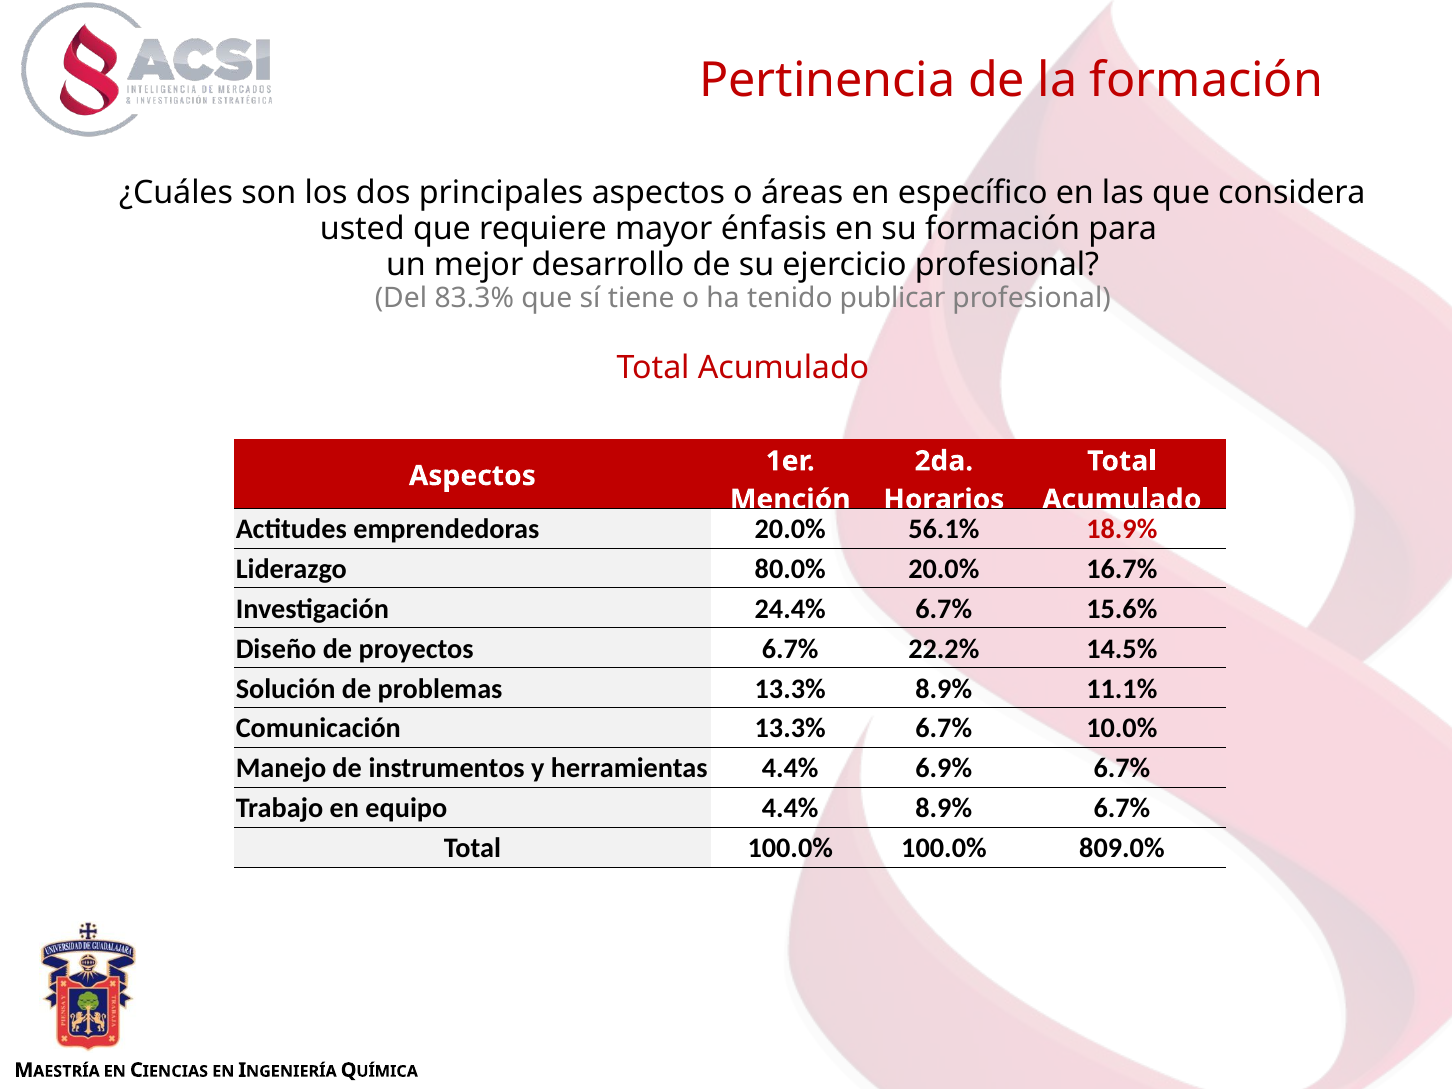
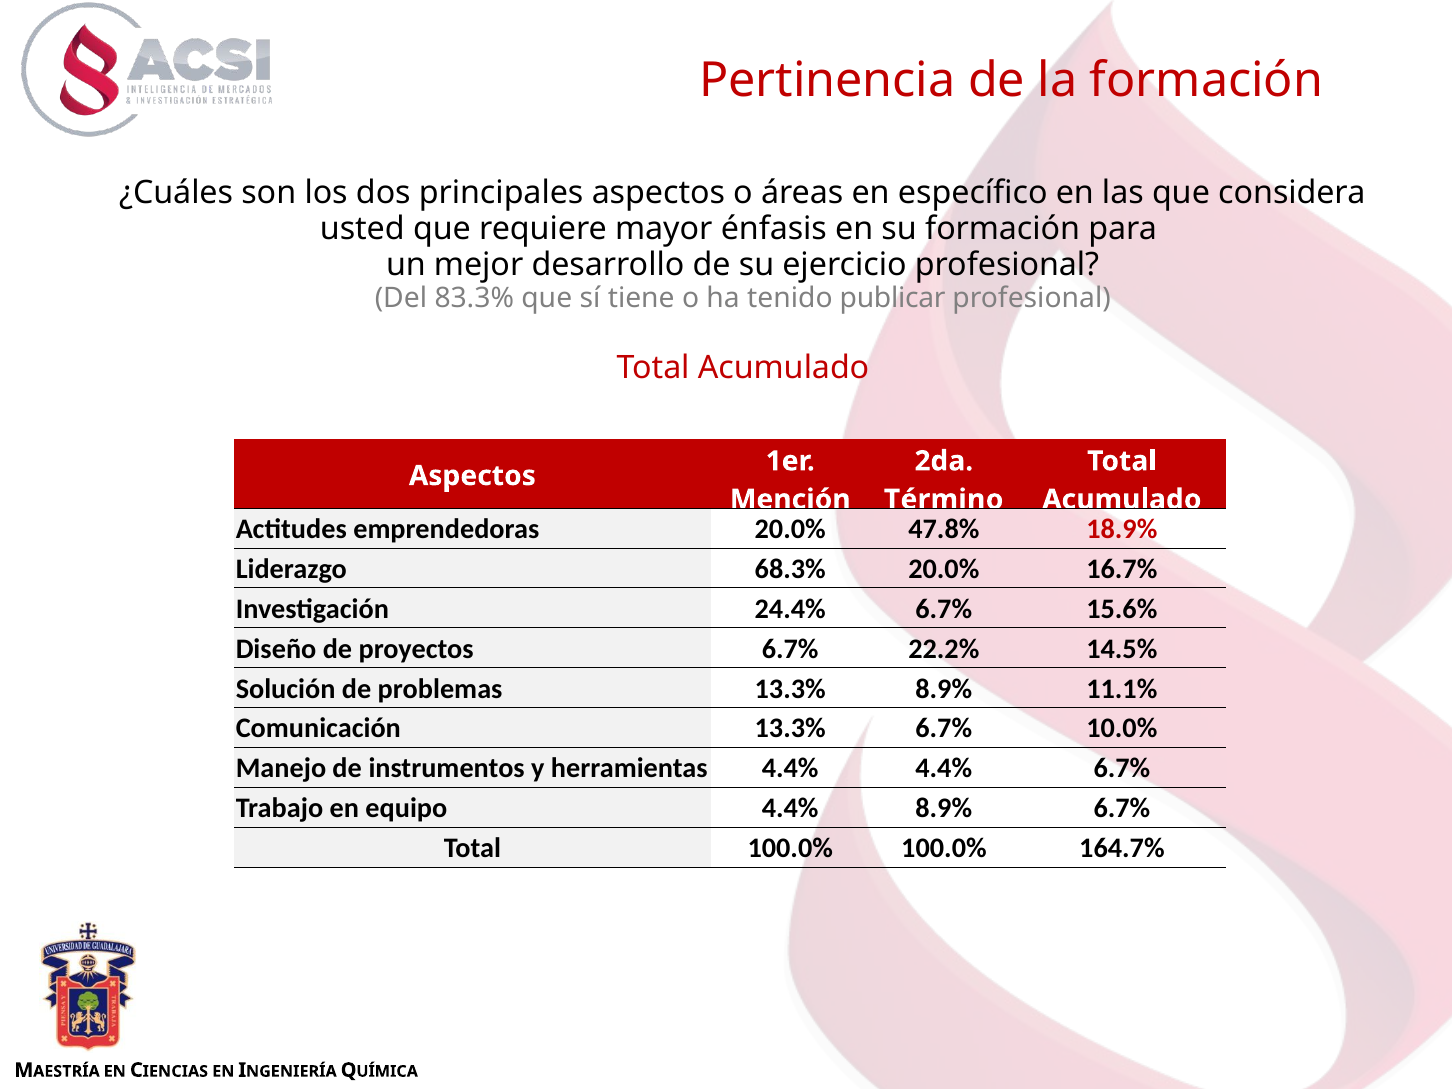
Horarios: Horarios -> Término
56.1%: 56.1% -> 47.8%
80.0%: 80.0% -> 68.3%
4.4% 6.9%: 6.9% -> 4.4%
809.0%: 809.0% -> 164.7%
